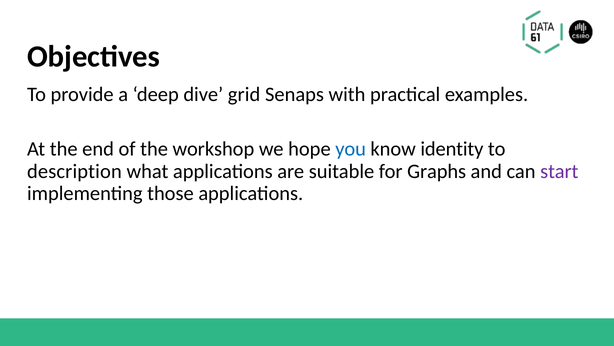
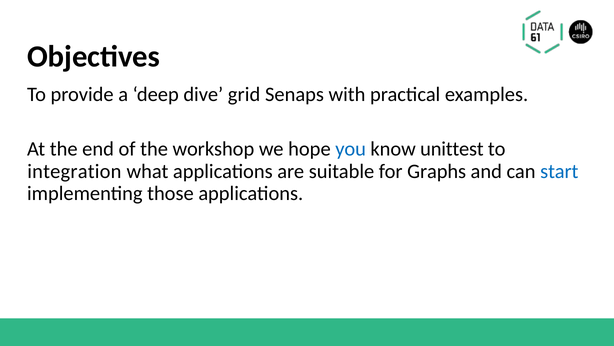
identity: identity -> unittest
description: description -> integration
start colour: purple -> blue
